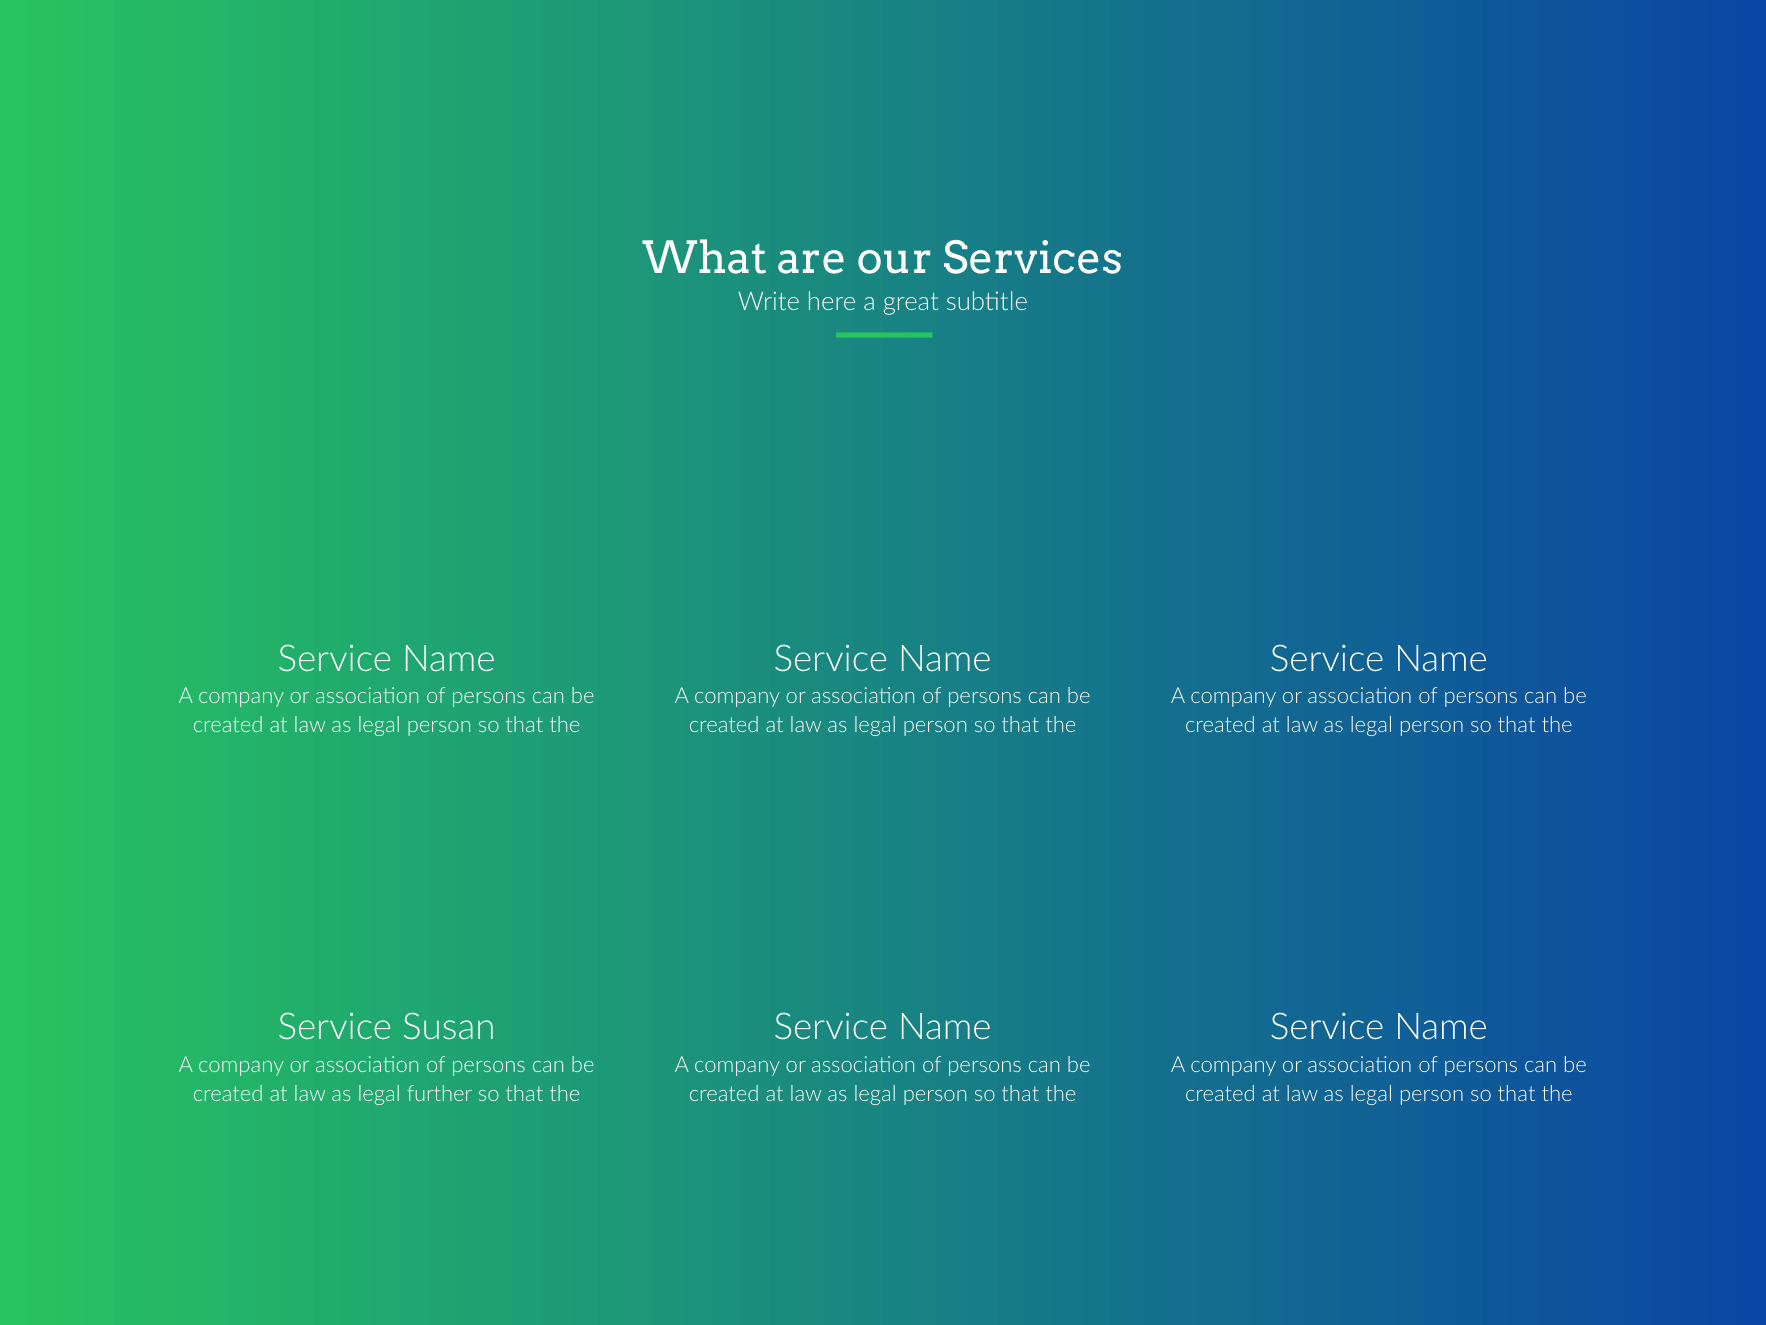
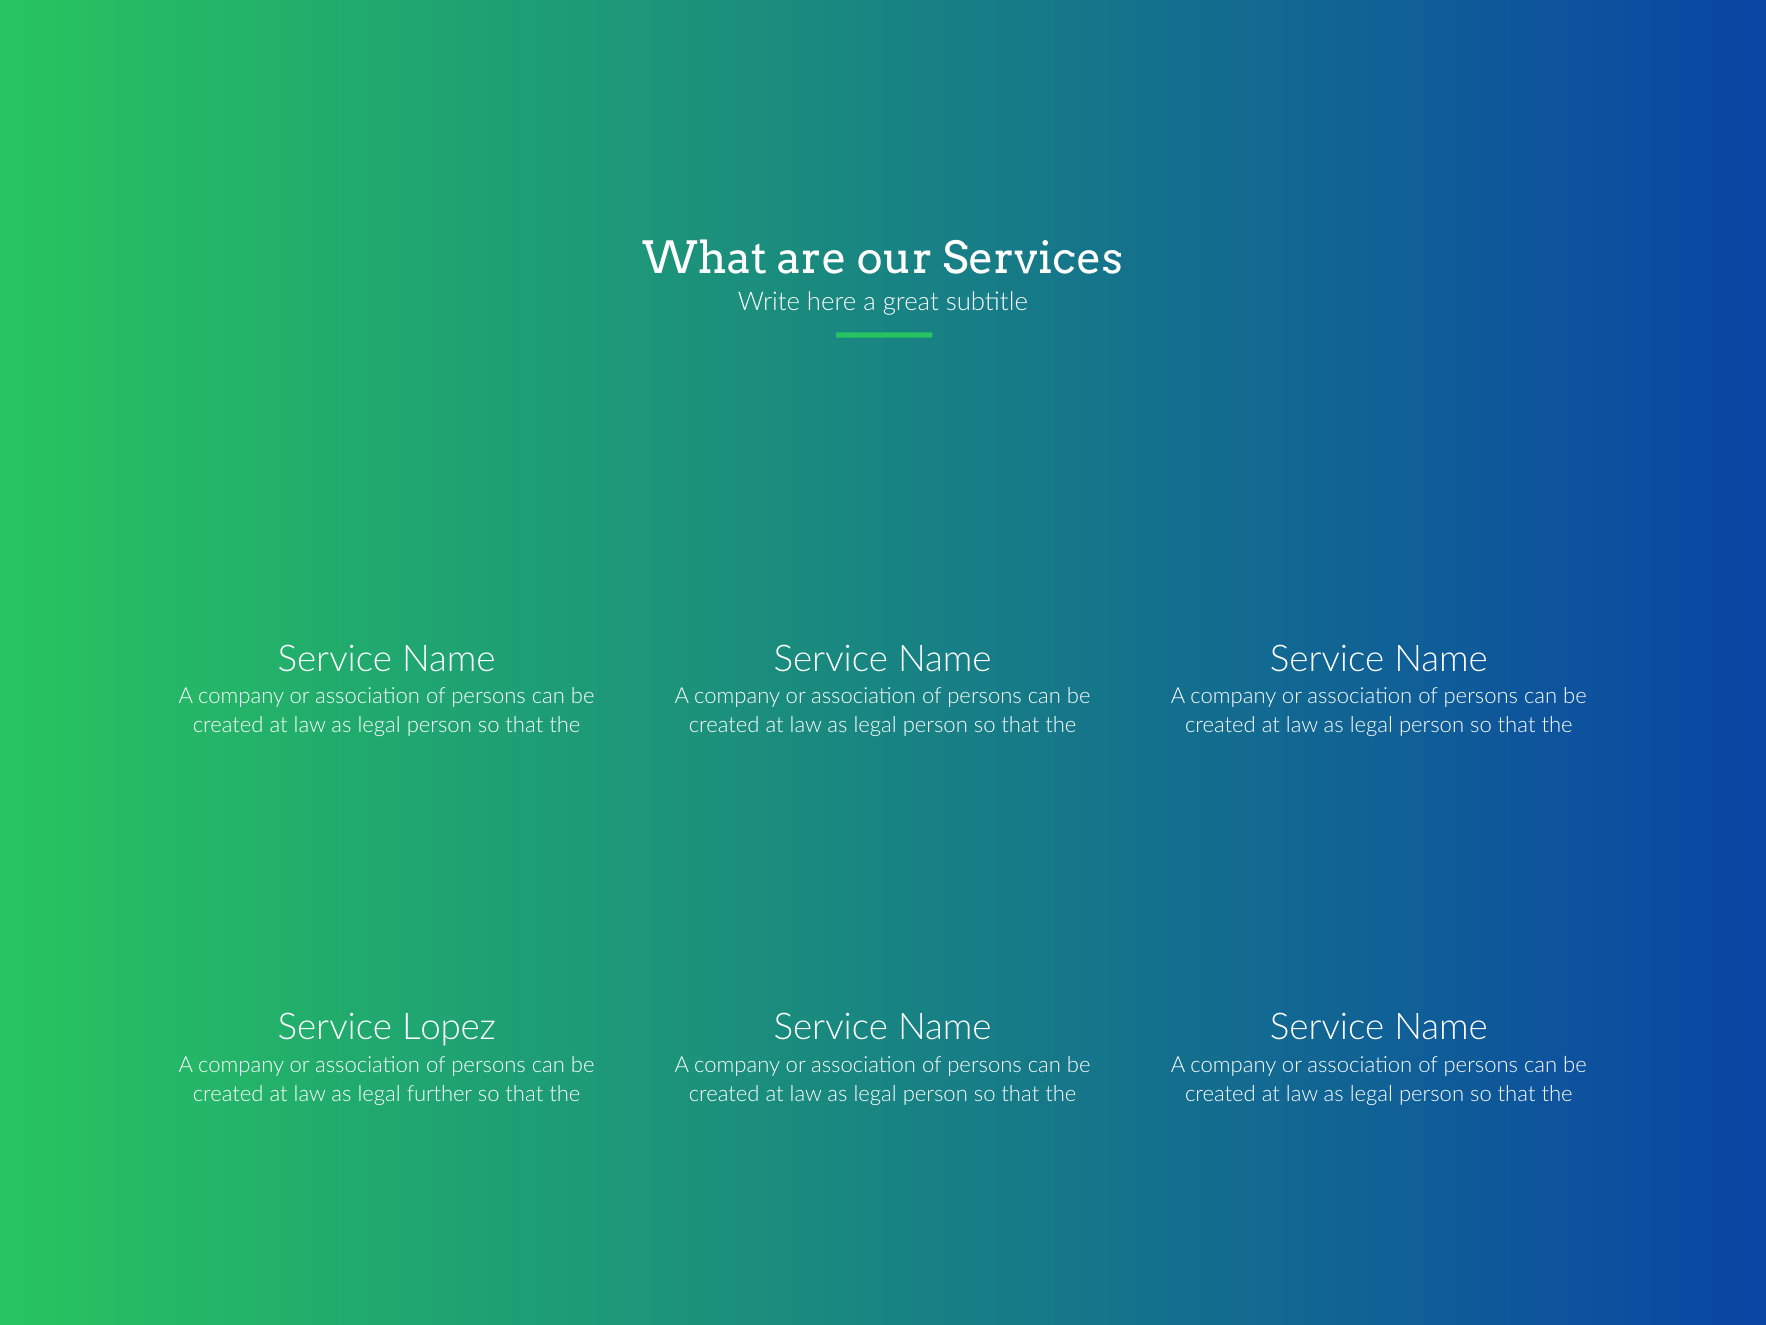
Susan: Susan -> Lopez
